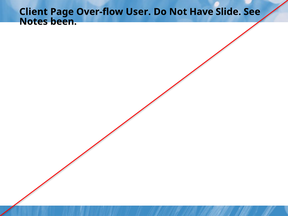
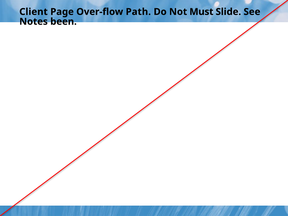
User: User -> Path
Have: Have -> Must
